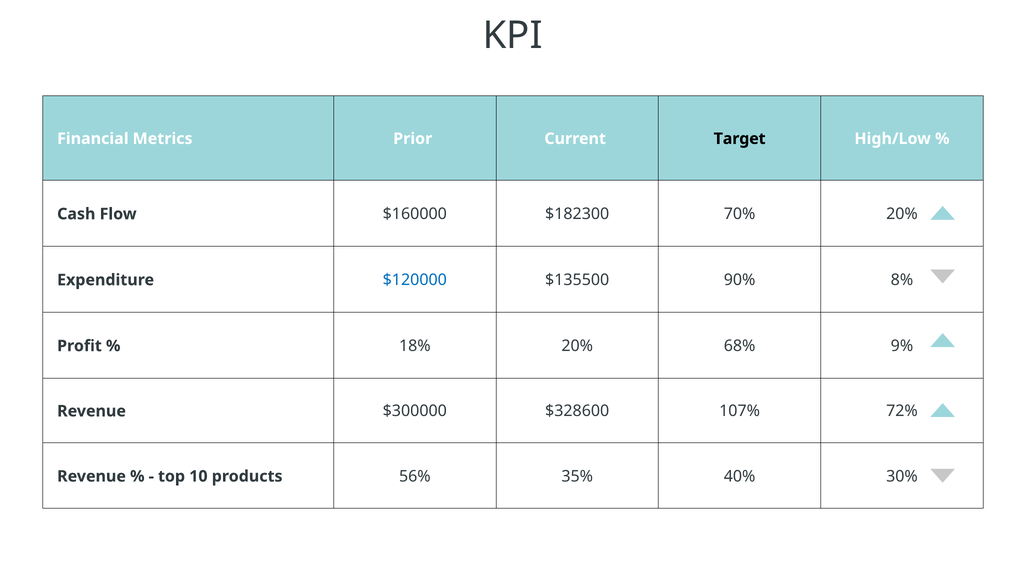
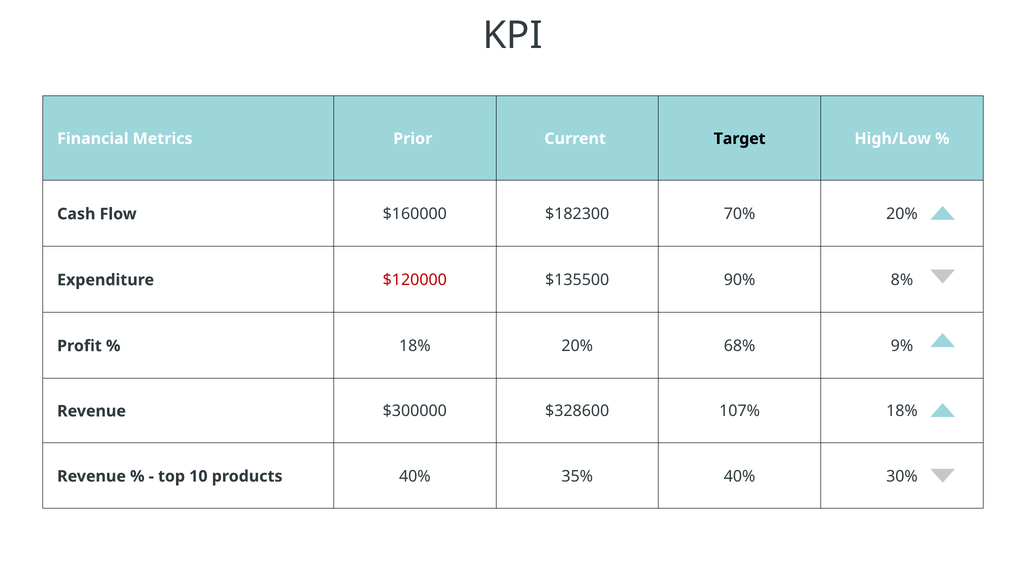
$120000 colour: blue -> red
107% 72%: 72% -> 18%
products 56%: 56% -> 40%
